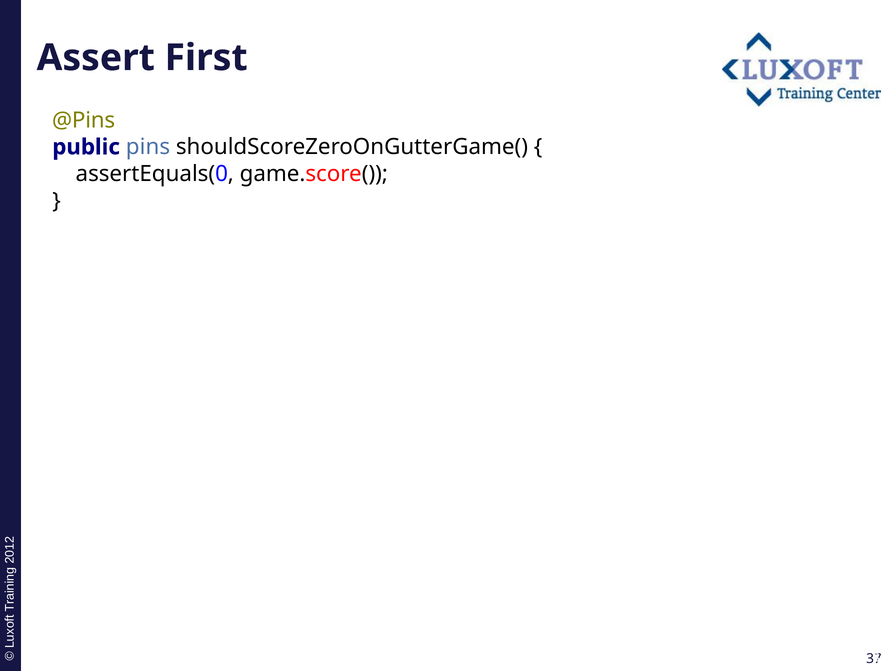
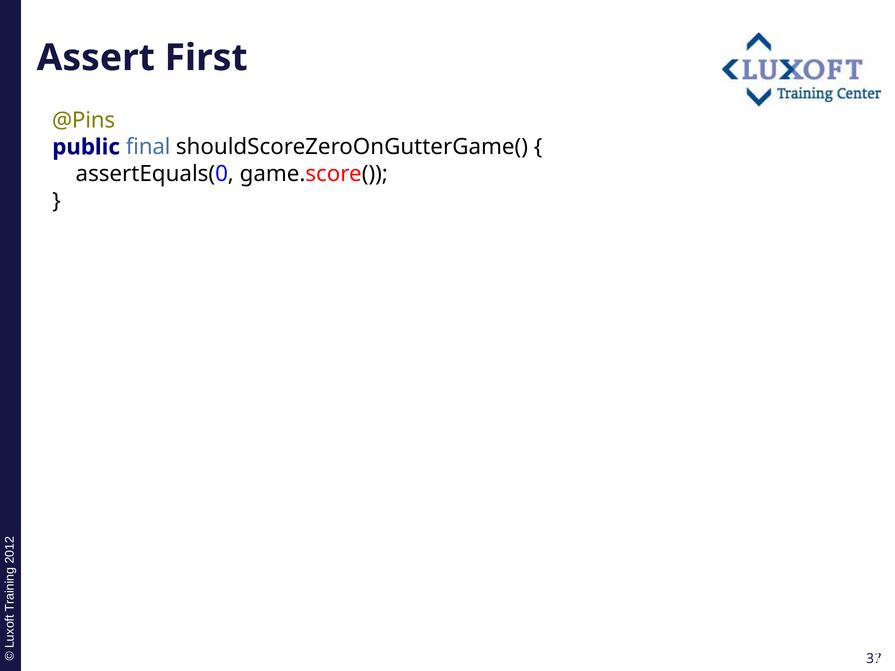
pins: pins -> final
